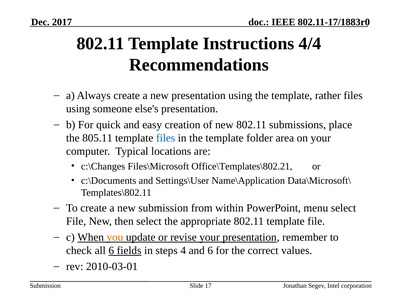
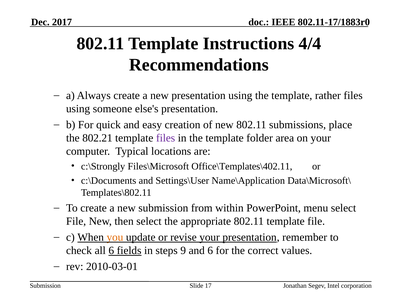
805.11: 805.11 -> 802.21
files at (166, 138) colour: blue -> purple
c:\Changes: c:\Changes -> c:\Strongly
Office\Templates\802.21: Office\Templates\802.21 -> Office\Templates\402.11
4: 4 -> 9
